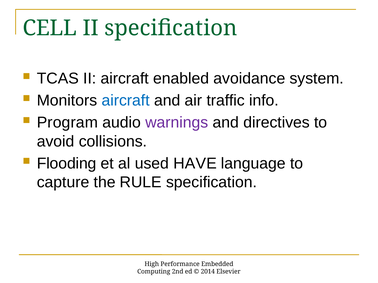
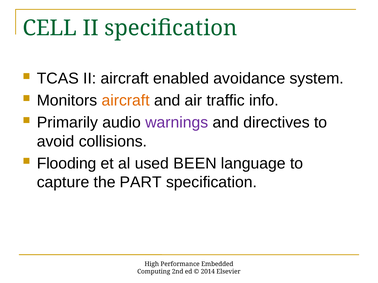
aircraft at (126, 101) colour: blue -> orange
Program: Program -> Primarily
HAVE: HAVE -> BEEN
RULE: RULE -> PART
